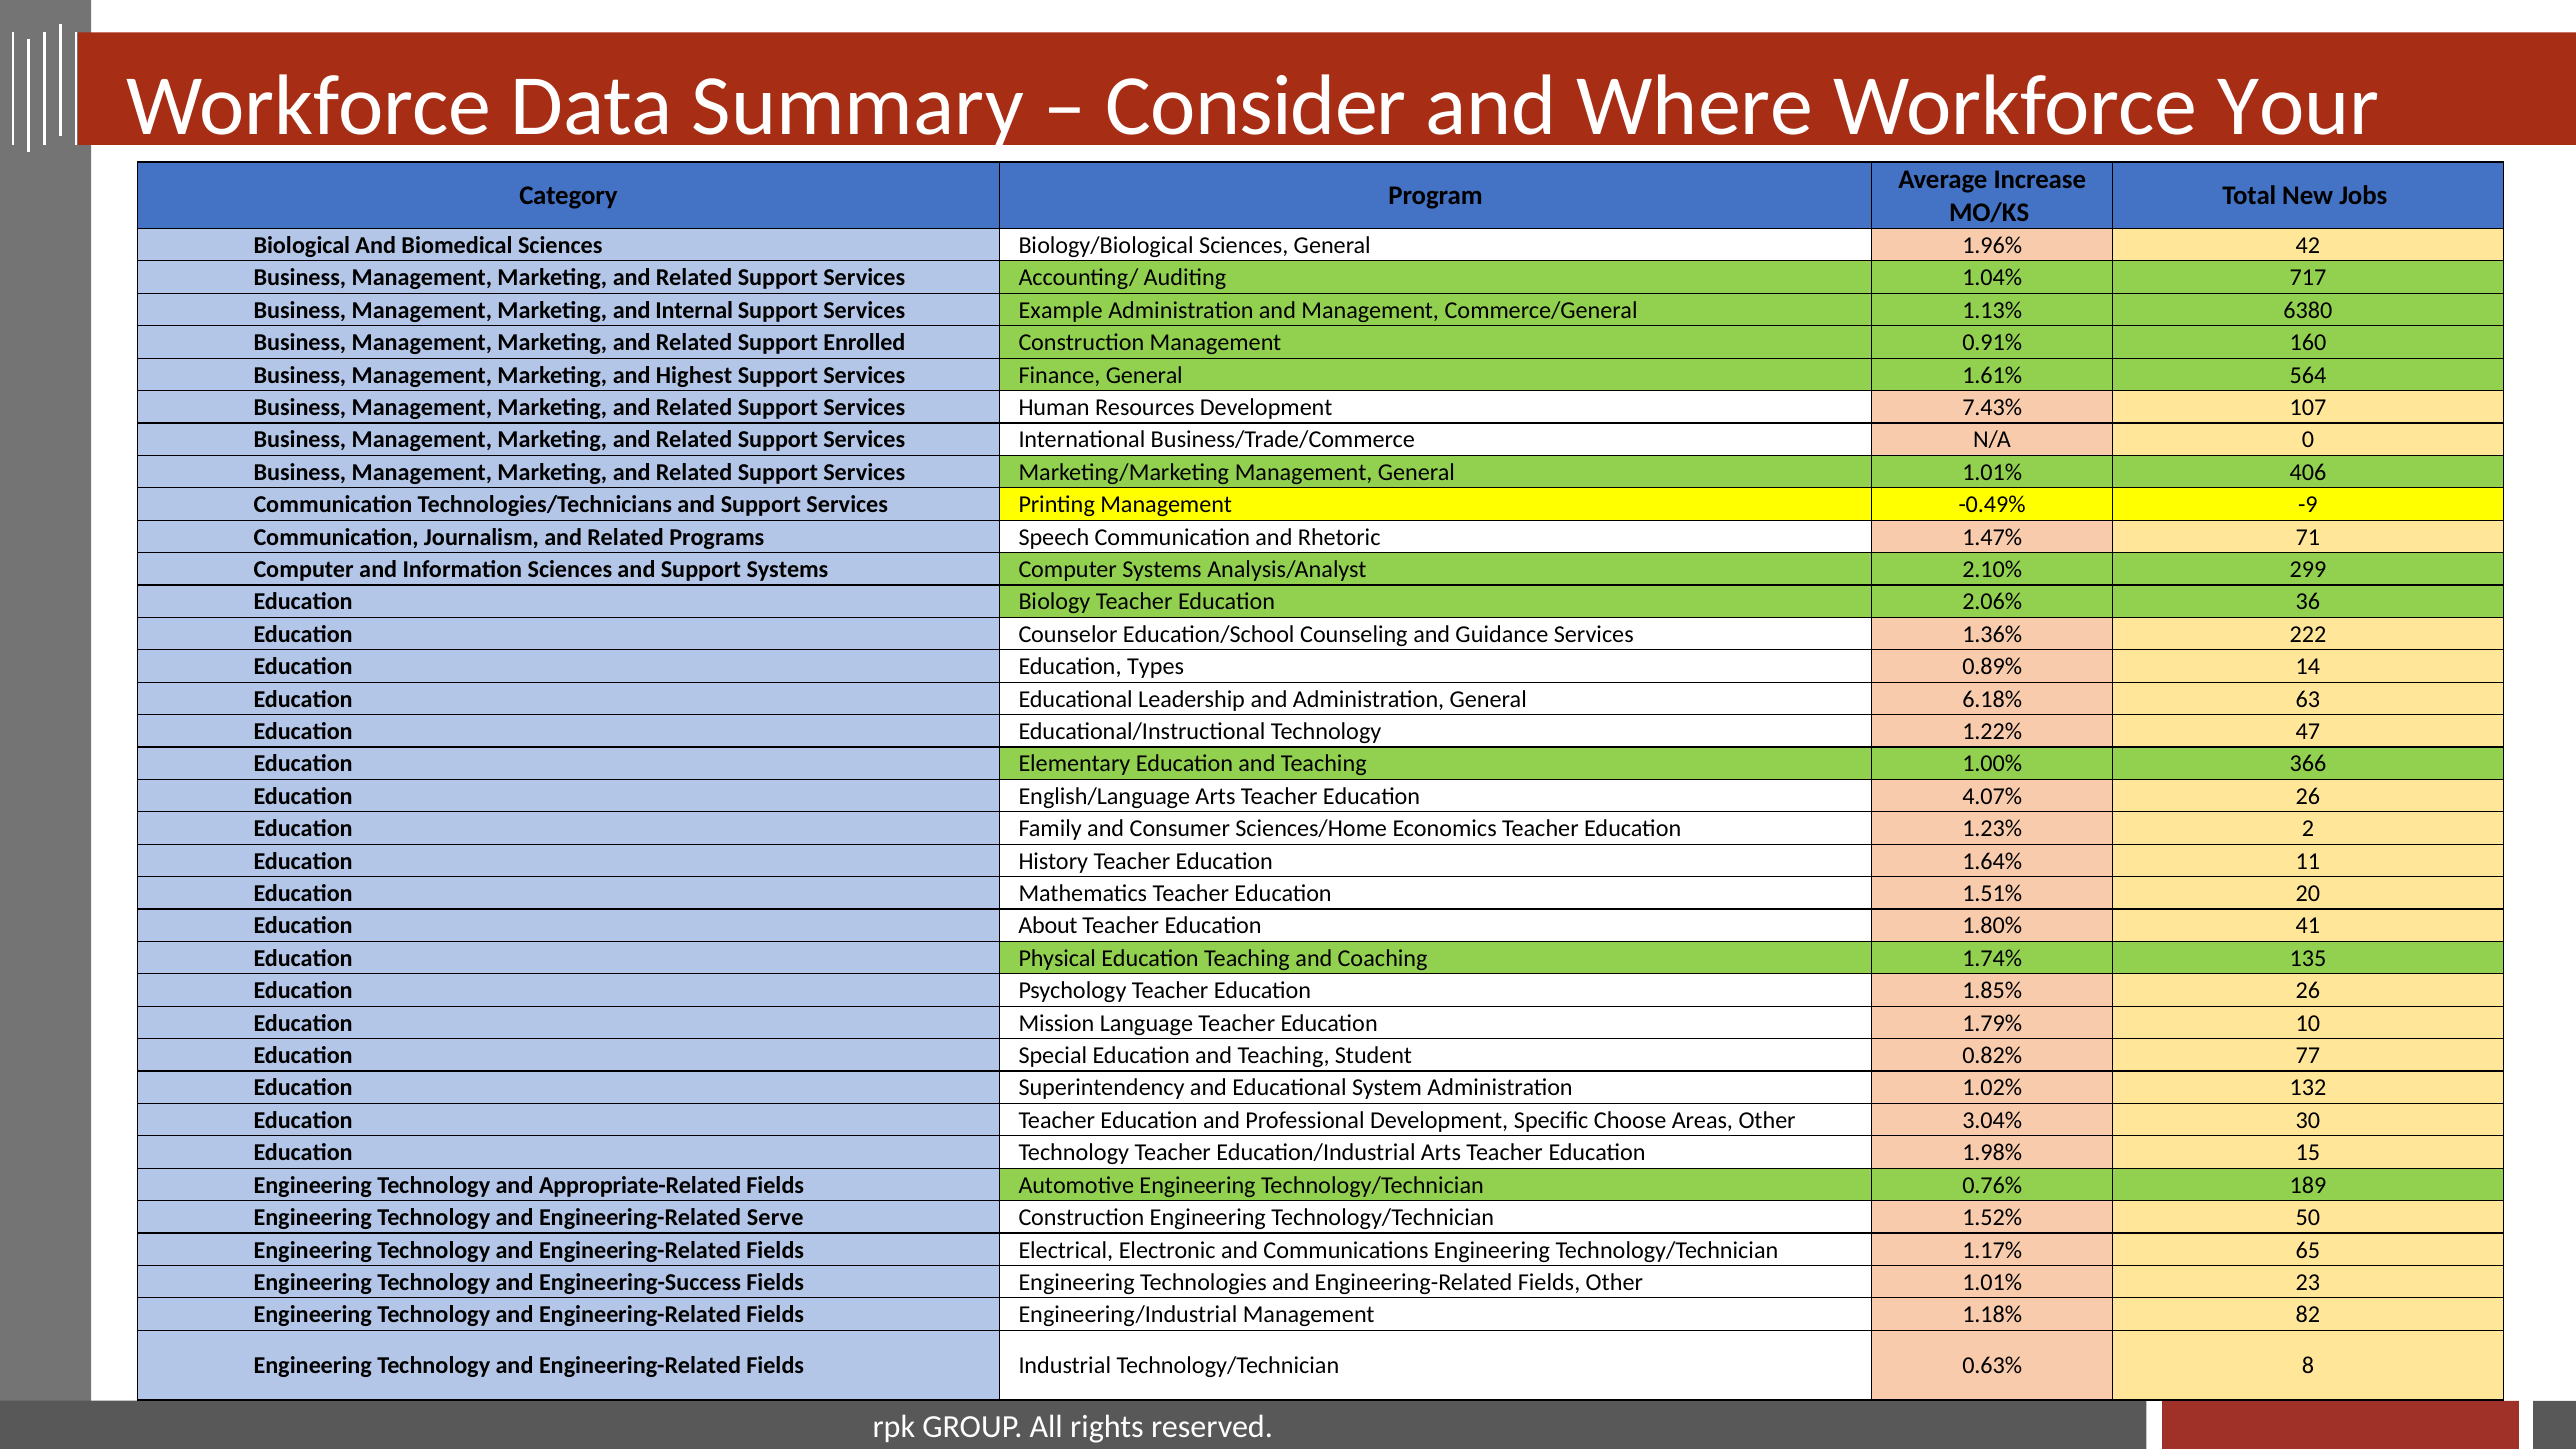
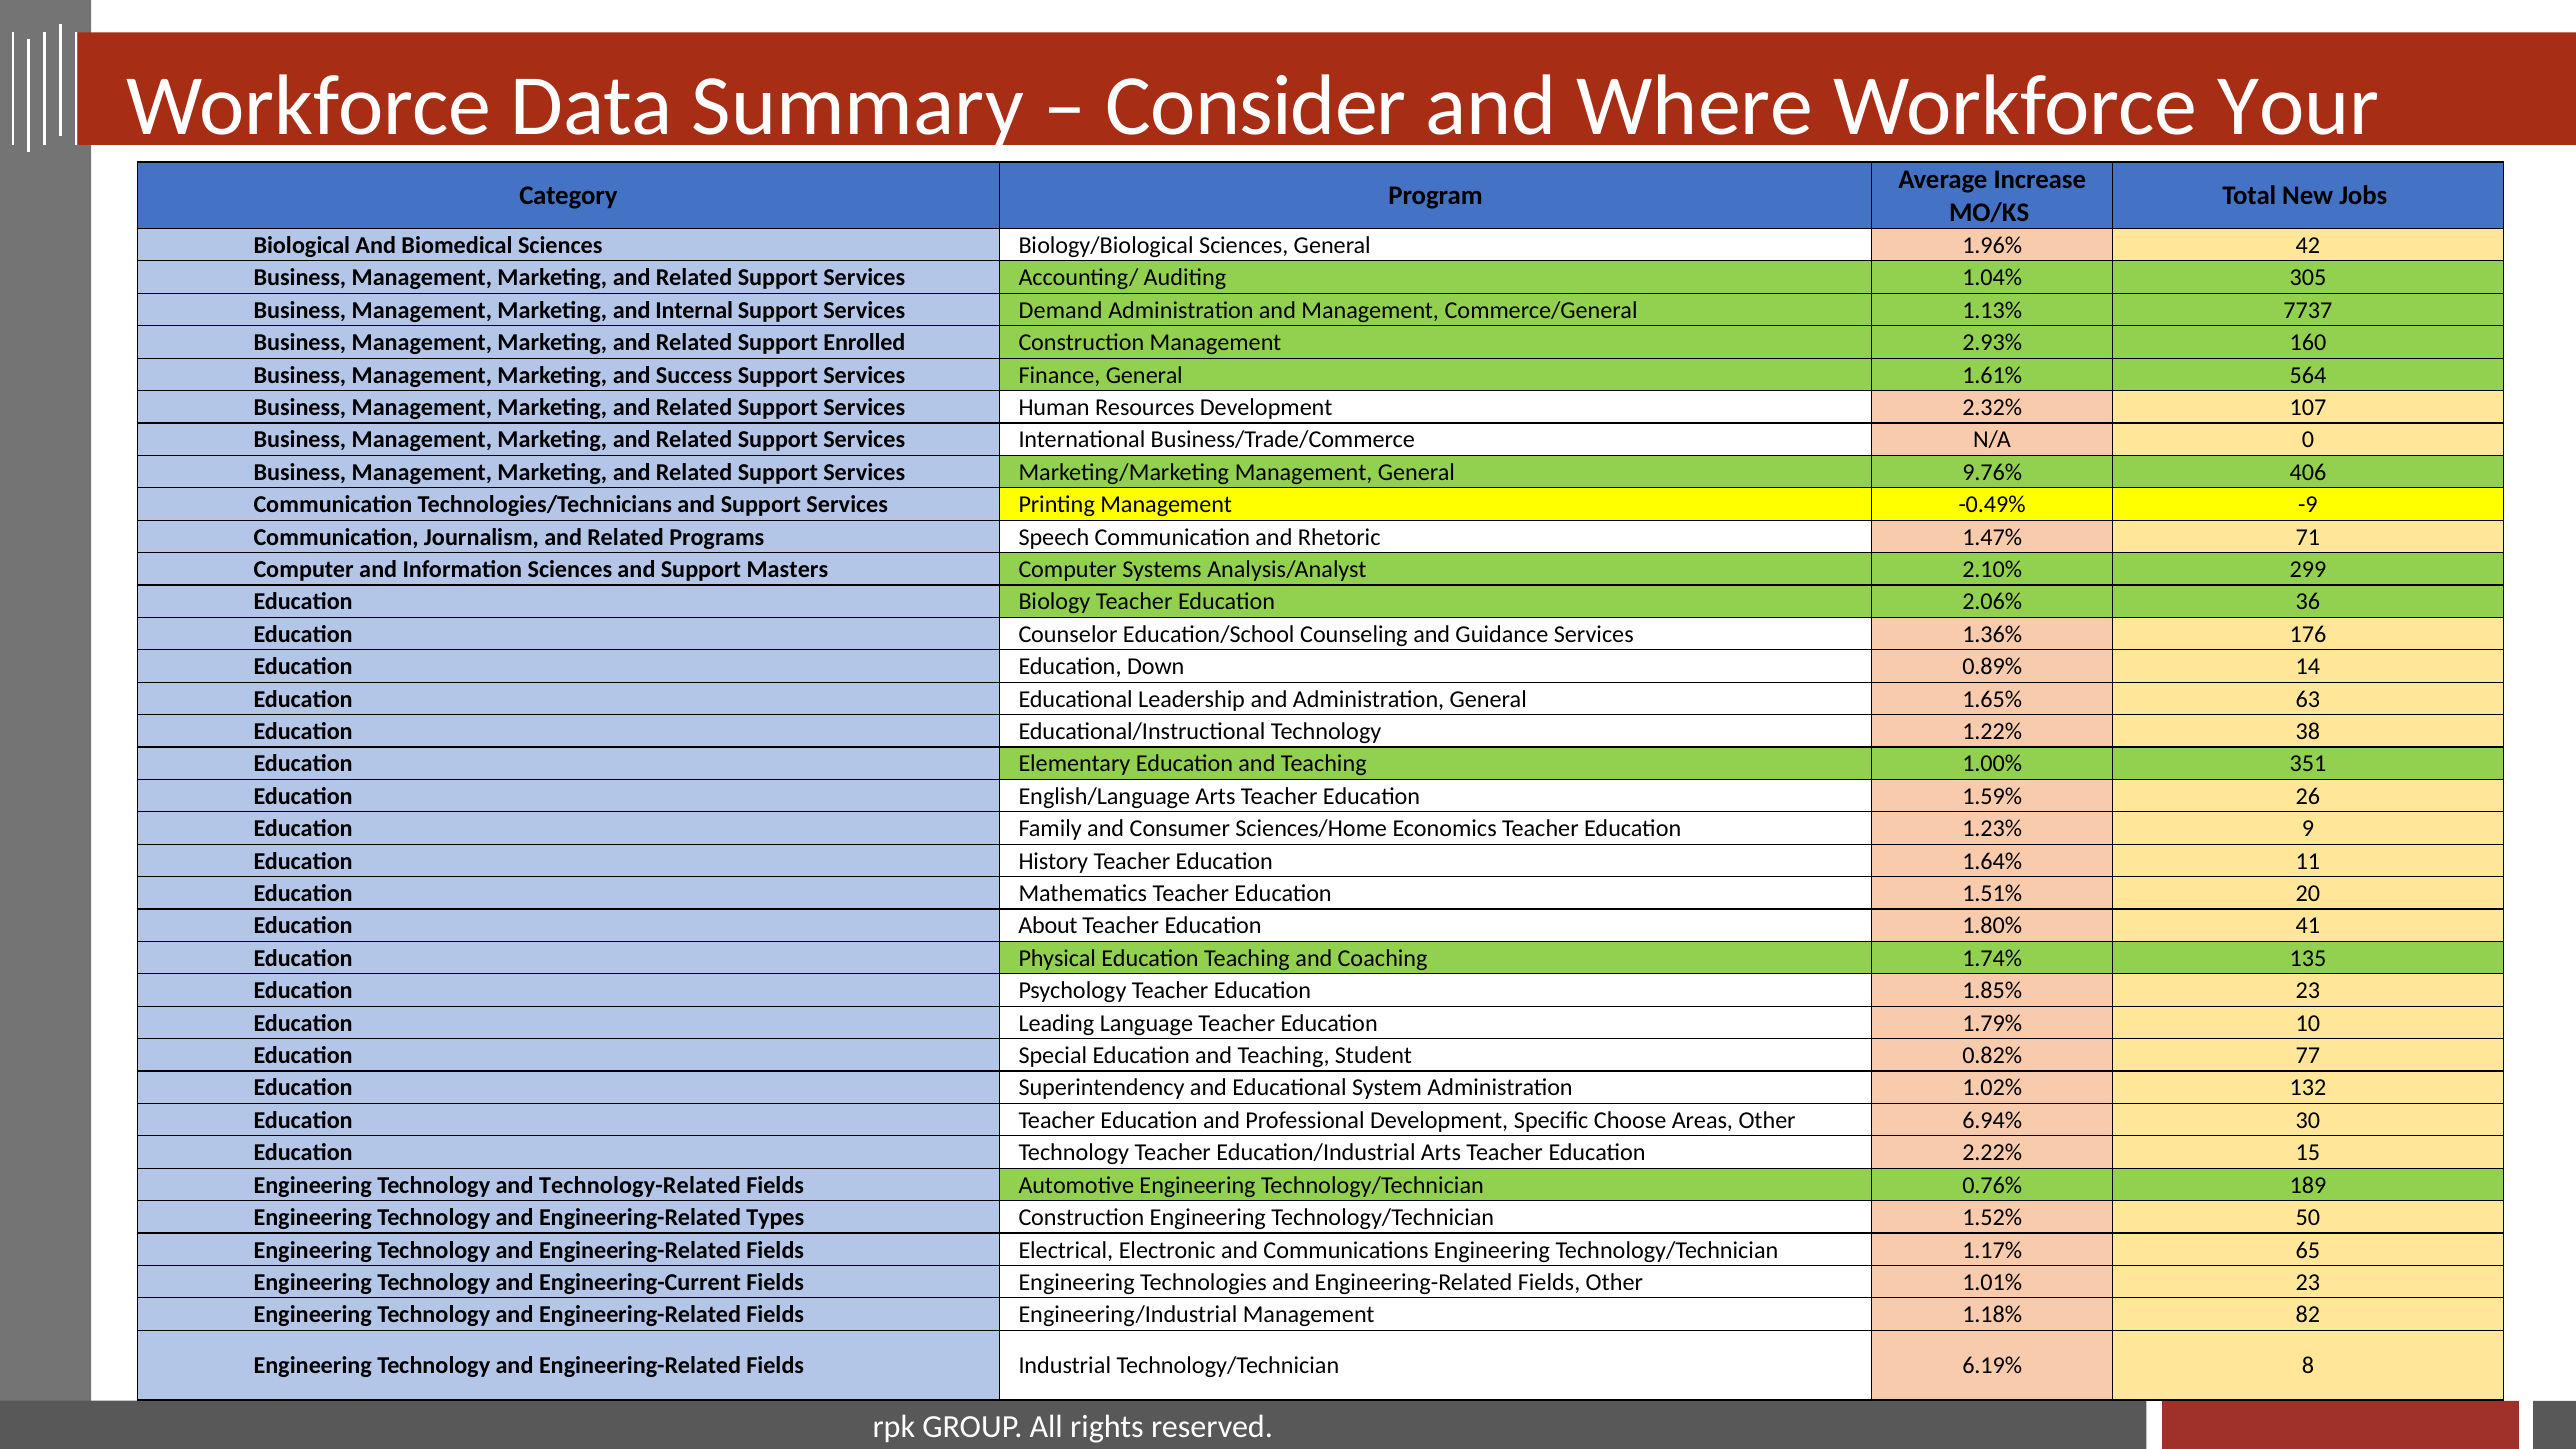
717: 717 -> 305
Example: Example -> Demand
6380: 6380 -> 7737
0.91%: 0.91% -> 2.93%
Highest: Highest -> Success
7.43%: 7.43% -> 2.32%
General 1.01%: 1.01% -> 9.76%
Support Systems: Systems -> Masters
222: 222 -> 176
Types: Types -> Down
6.18%: 6.18% -> 1.65%
47: 47 -> 38
366: 366 -> 351
4.07%: 4.07% -> 1.59%
2: 2 -> 9
1.85% 26: 26 -> 23
Mission: Mission -> Leading
3.04%: 3.04% -> 6.94%
1.98%: 1.98% -> 2.22%
Appropriate-Related: Appropriate-Related -> Technology-Related
Serve: Serve -> Types
Engineering-Success: Engineering-Success -> Engineering-Current
0.63%: 0.63% -> 6.19%
